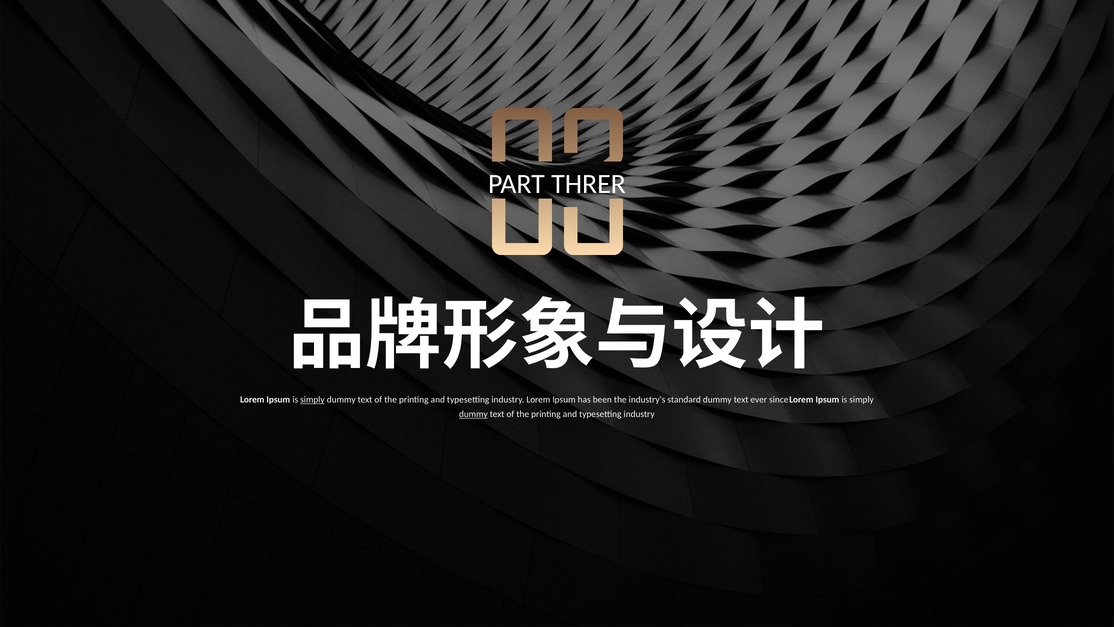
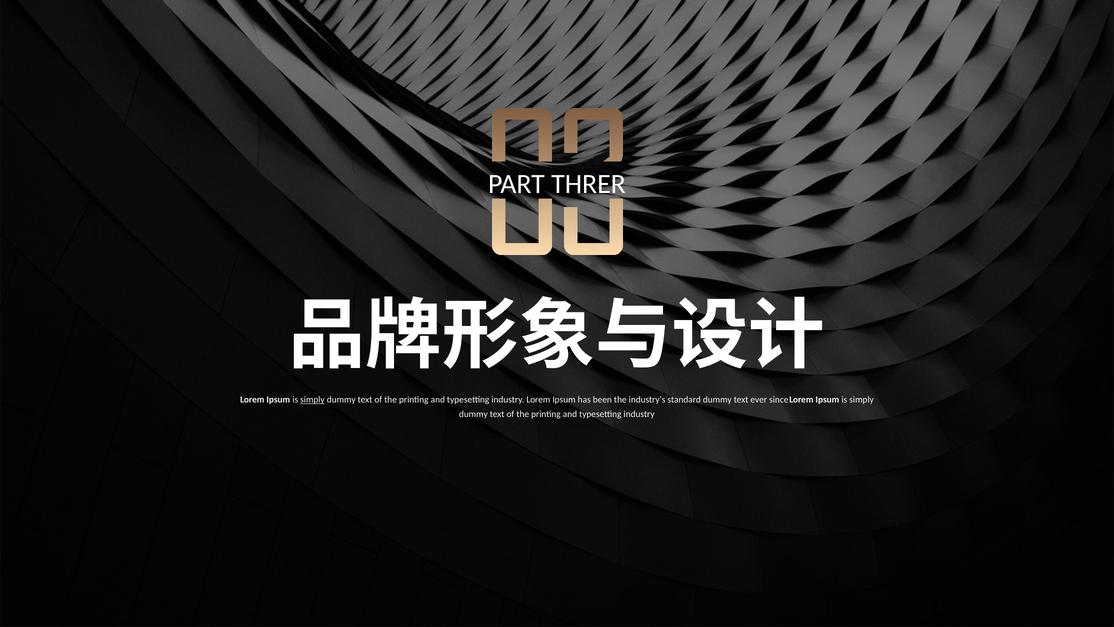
dummy at (473, 414) underline: present -> none
